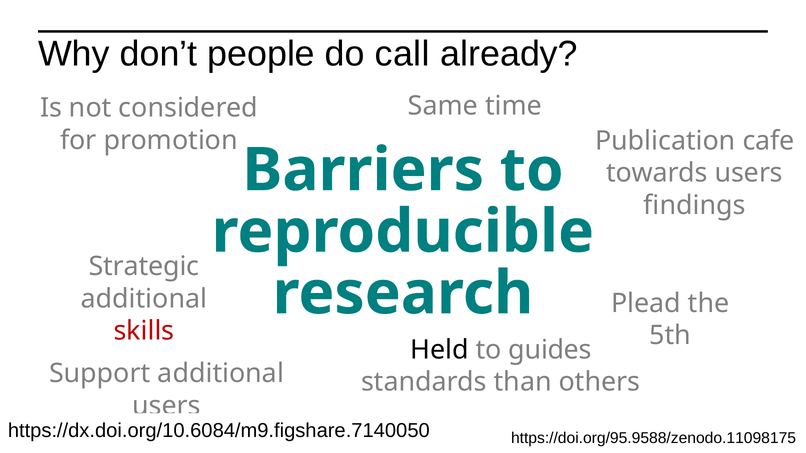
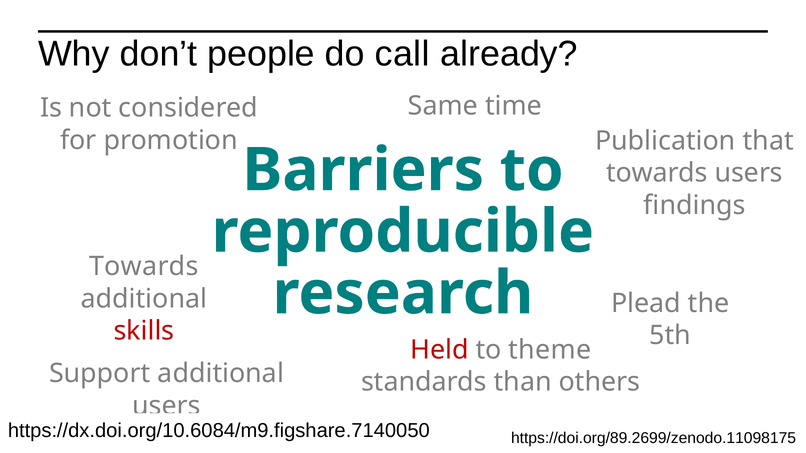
cafe: cafe -> that
Strategic at (144, 267): Strategic -> Towards
Held colour: black -> red
guides: guides -> theme
https://doi.org/95.9588/zenodo.11098175: https://doi.org/95.9588/zenodo.11098175 -> https://doi.org/89.2699/zenodo.11098175
